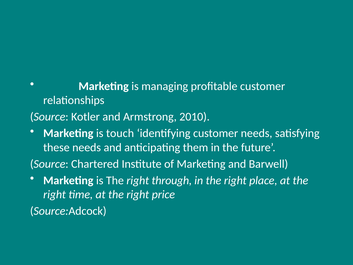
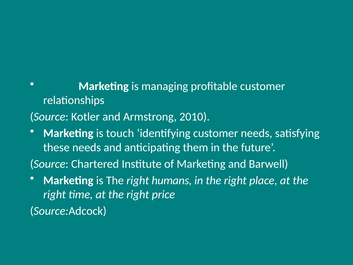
through: through -> humans
